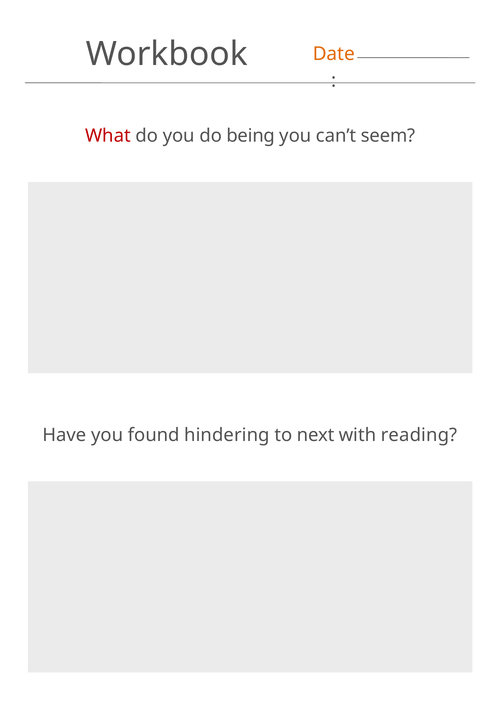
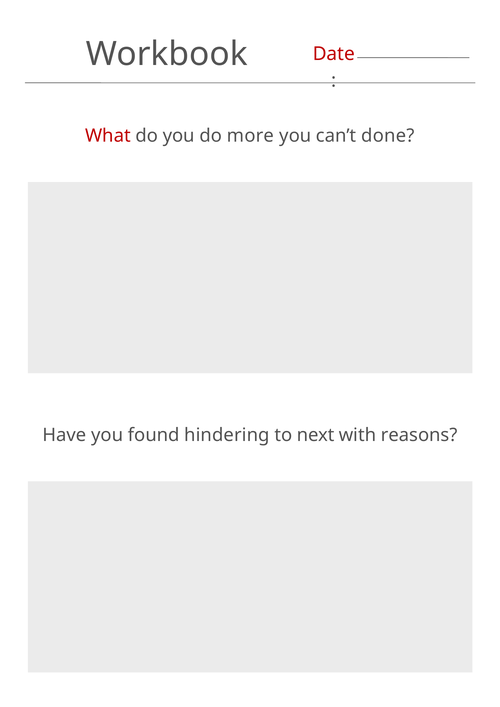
Date colour: orange -> red
being: being -> more
seem: seem -> done
reading: reading -> reasons
